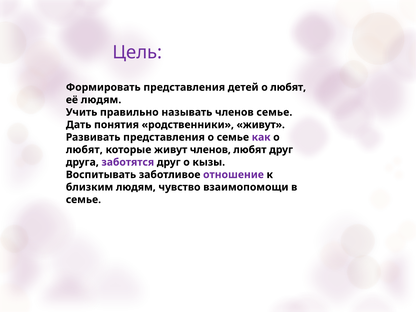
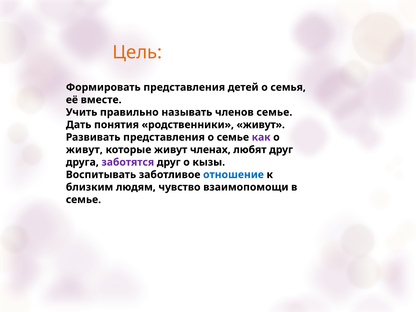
Цель colour: purple -> orange
детей о любят: любят -> семья
её людям: людям -> вместе
любят at (84, 150): любят -> живут
живут членов: членов -> членах
отношение colour: purple -> blue
